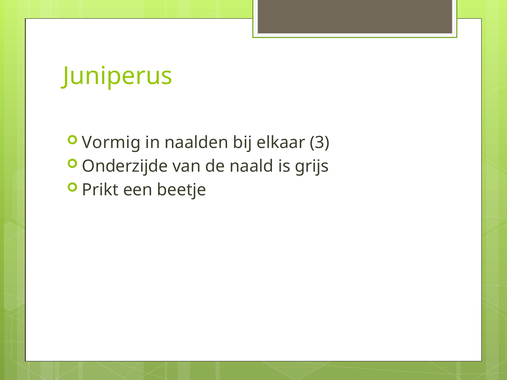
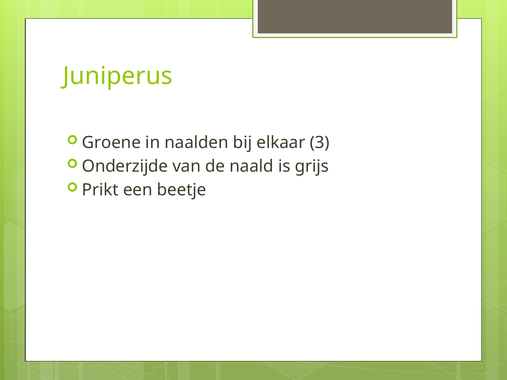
Vormig: Vormig -> Groene
